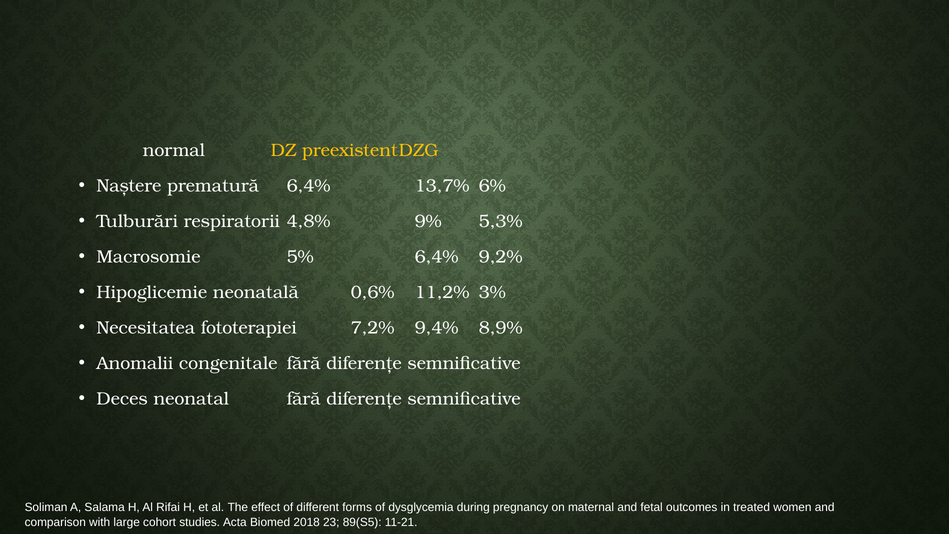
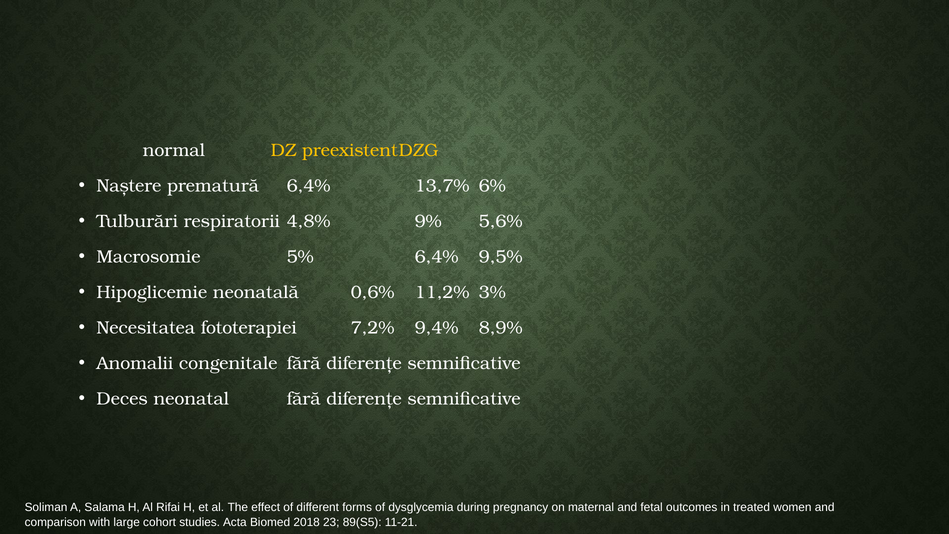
5,3%: 5,3% -> 5,6%
9,2%: 9,2% -> 9,5%
